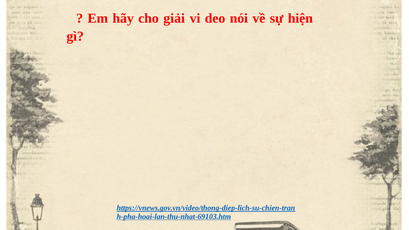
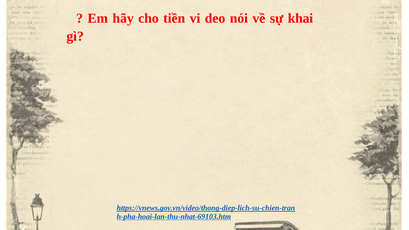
giải: giải -> tiền
hiện: hiện -> khai
